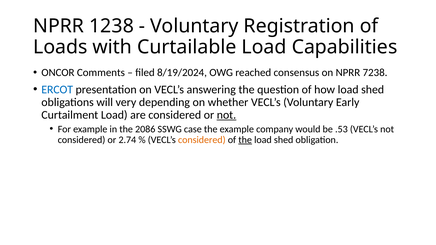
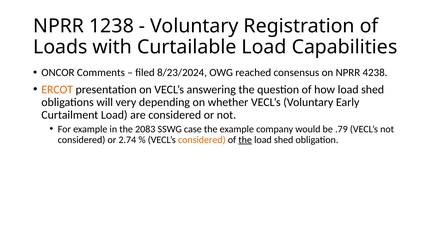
8/19/2024: 8/19/2024 -> 8/23/2024
7238: 7238 -> 4238
ERCOT colour: blue -> orange
not at (226, 115) underline: present -> none
2086: 2086 -> 2083
.53: .53 -> .79
